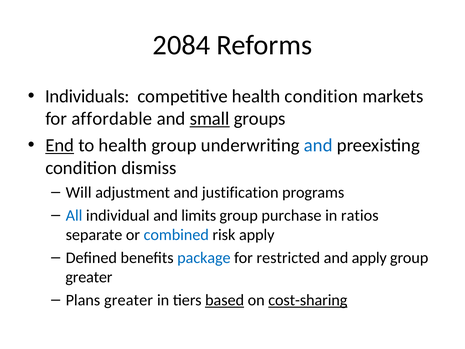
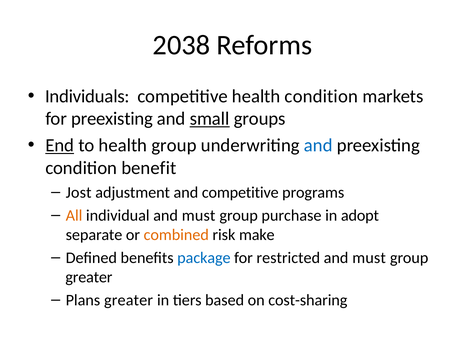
2084: 2084 -> 2038
for affordable: affordable -> preexisting
dismiss: dismiss -> benefit
Will: Will -> Jost
and justification: justification -> competitive
All colour: blue -> orange
individual and limits: limits -> must
ratios: ratios -> adopt
combined colour: blue -> orange
risk apply: apply -> make
apply at (369, 258): apply -> must
based underline: present -> none
cost-sharing underline: present -> none
